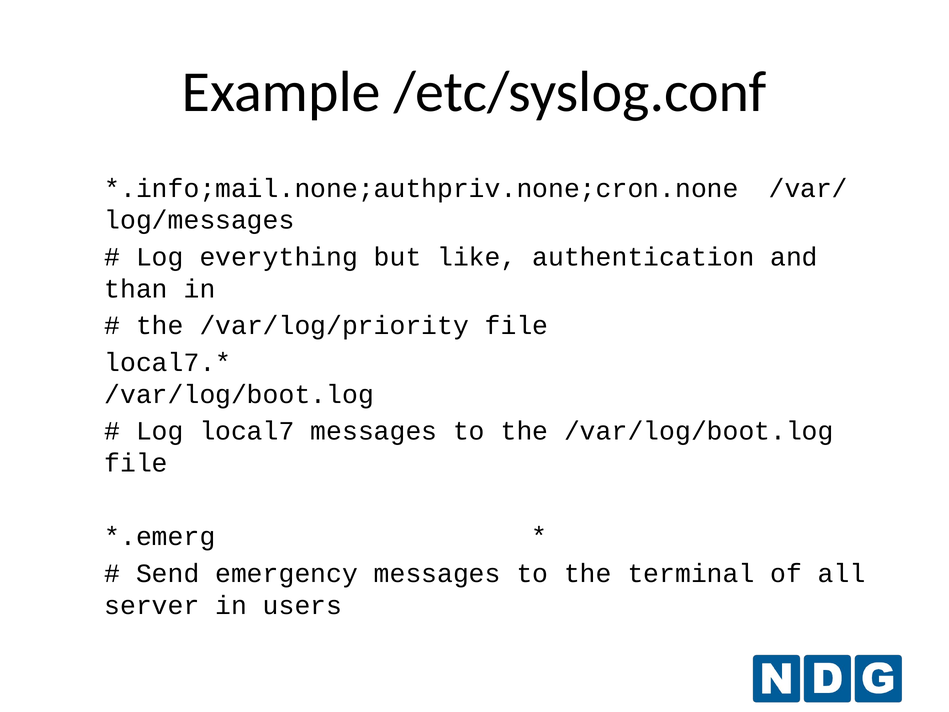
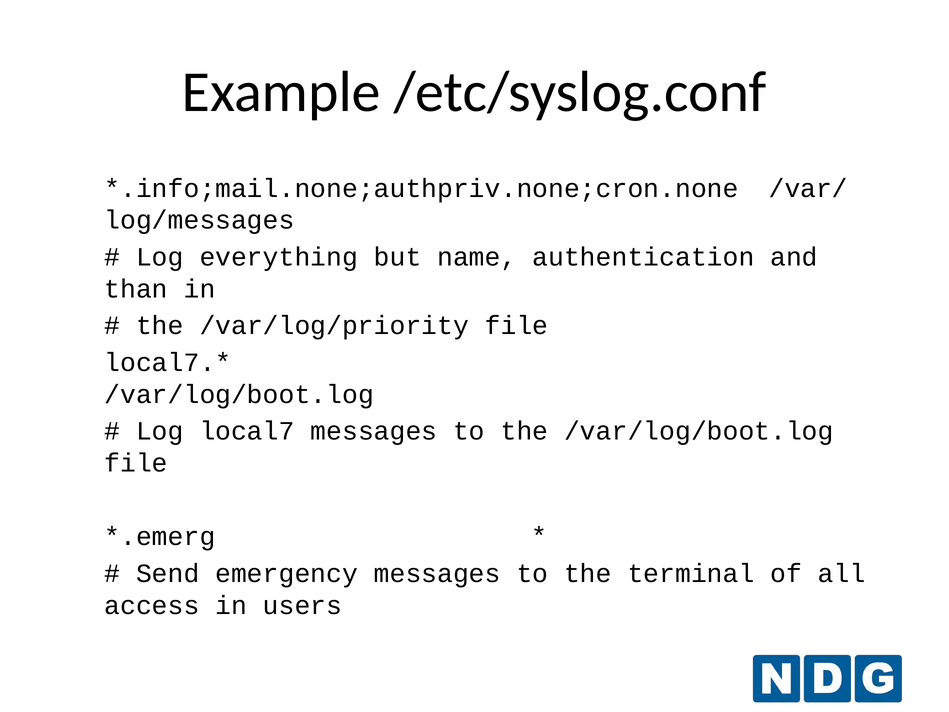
like: like -> name
server: server -> access
